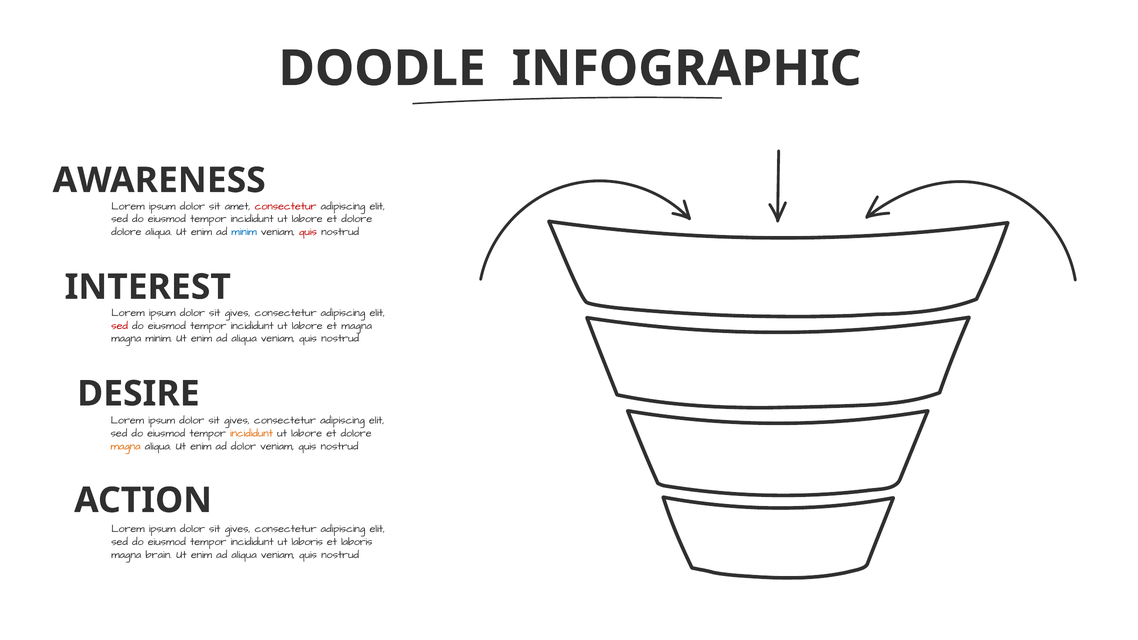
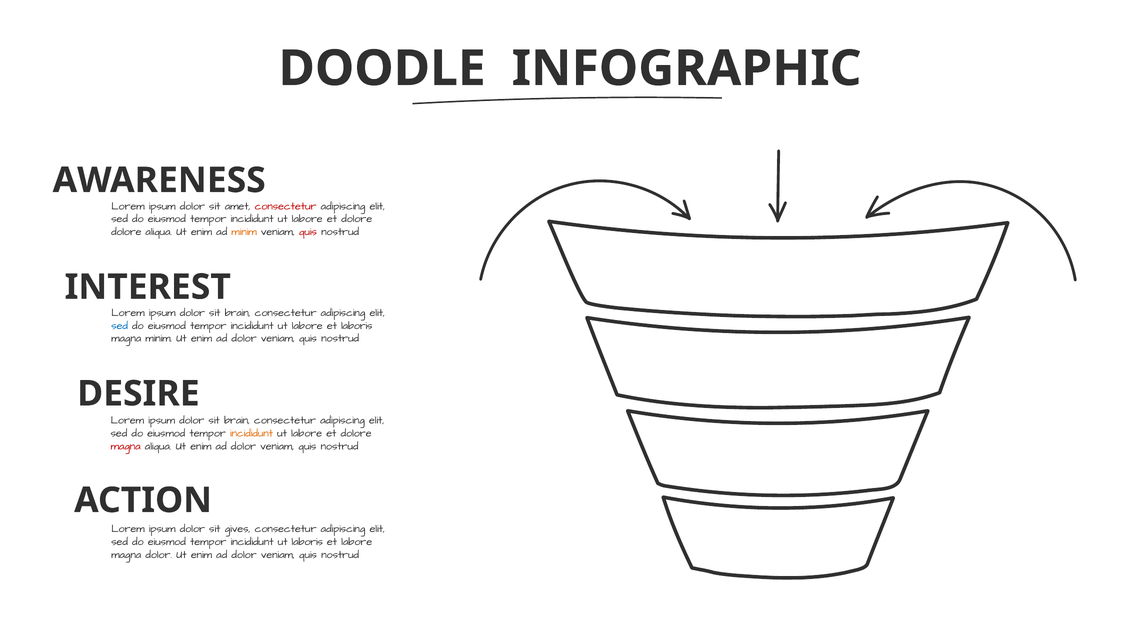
minim at (244, 232) colour: blue -> orange
gives at (238, 313): gives -> brain
sed at (120, 326) colour: red -> blue
et magna: magna -> laboris
aliqua at (244, 338): aliqua -> dolor
gives at (237, 420): gives -> brain
magna at (126, 446) colour: orange -> red
et laboris: laboris -> labore
magna brain: brain -> dolor
aliqua at (244, 555): aliqua -> dolor
